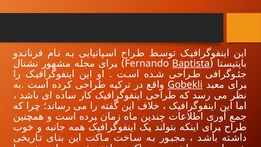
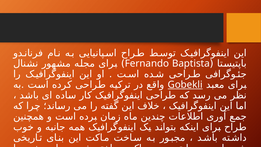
Baptista underline: present -> none
